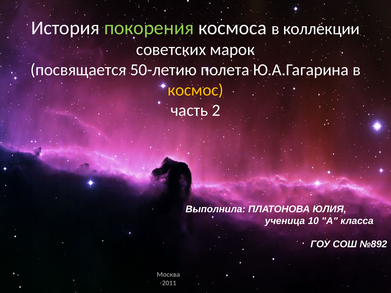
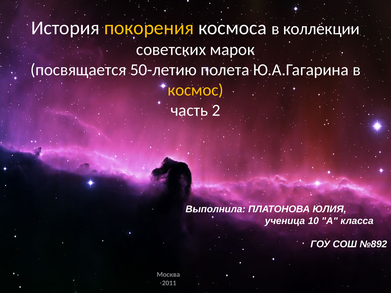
покорения colour: light green -> yellow
